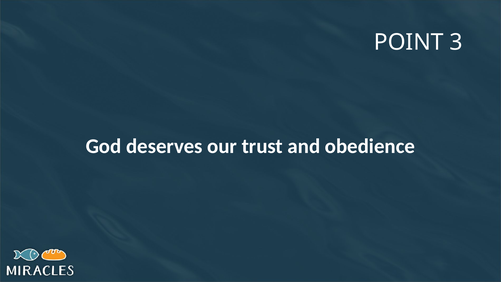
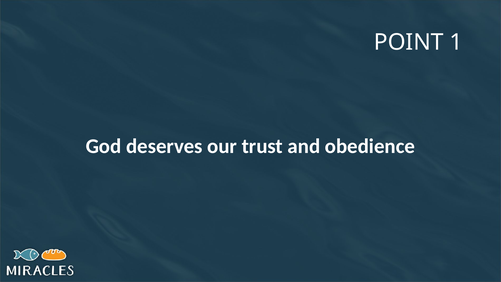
3: 3 -> 1
